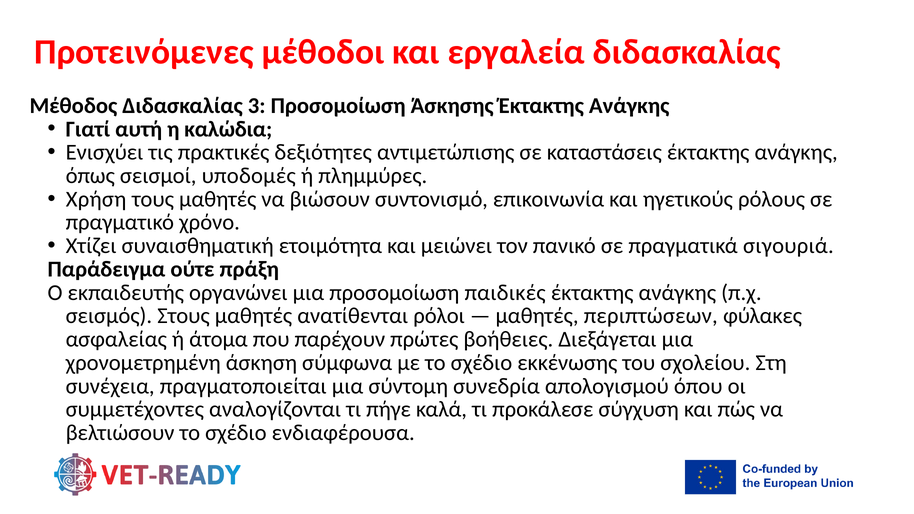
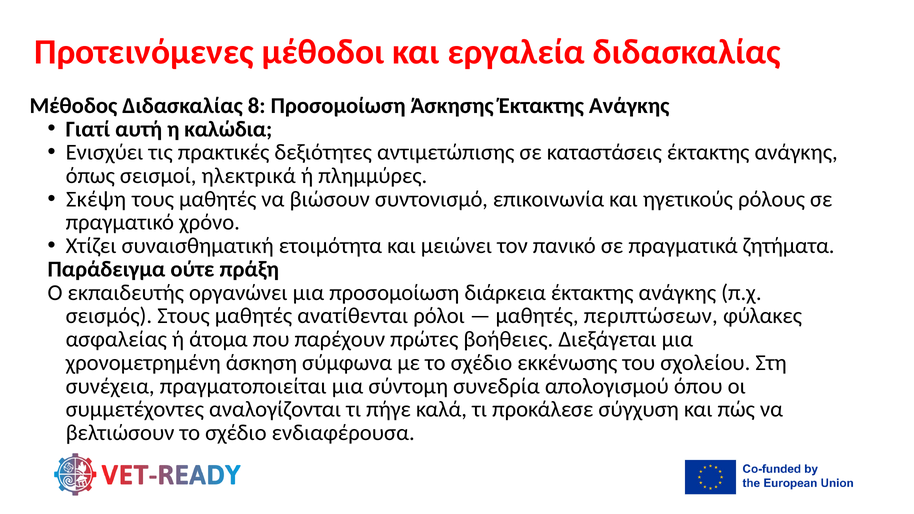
3: 3 -> 8
υποδομές: υποδομές -> ηλεκτρικά
Χρήση: Χρήση -> Σκέψη
σιγουριά: σιγουριά -> ζητήματα
παιδικές: παιδικές -> διάρκεια
